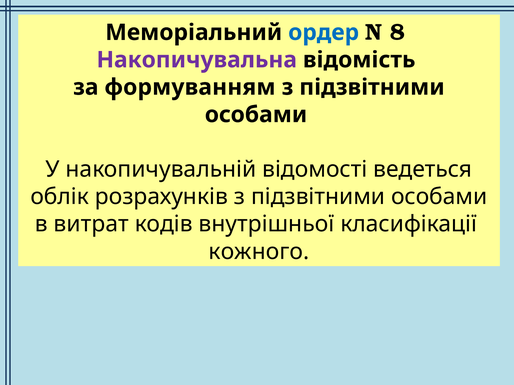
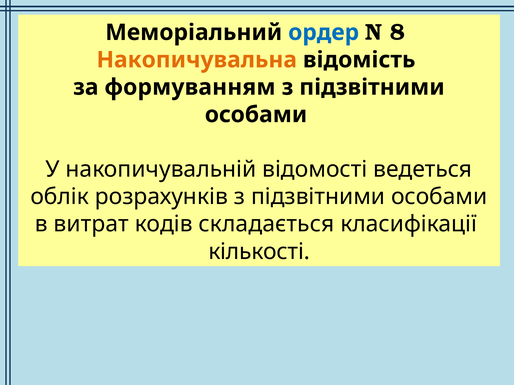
Накопичувальна colour: purple -> orange
внутрішньої: внутрішньої -> складається
кожного: кожного -> кількості
